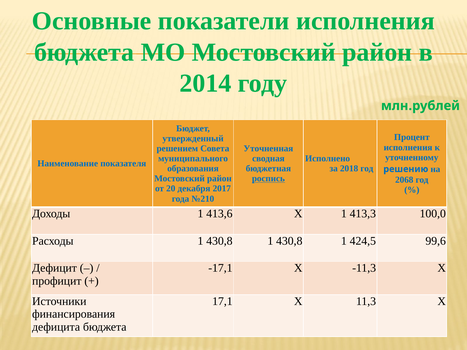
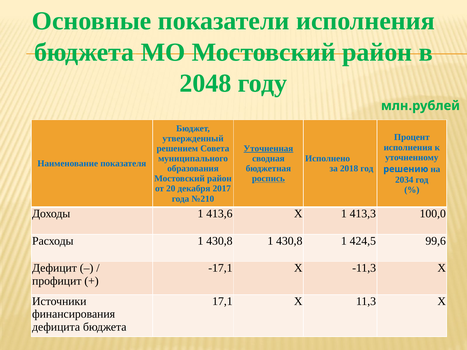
2014: 2014 -> 2048
Уточненная underline: none -> present
2068: 2068 -> 2034
